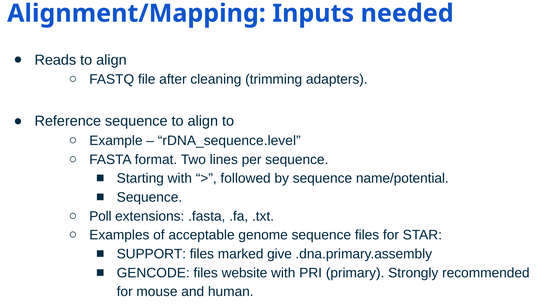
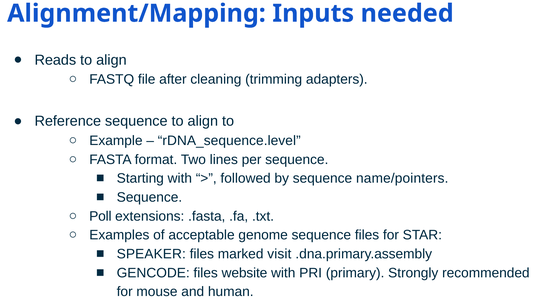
name/potential: name/potential -> name/pointers
SUPPORT: SUPPORT -> SPEAKER
give: give -> visit
